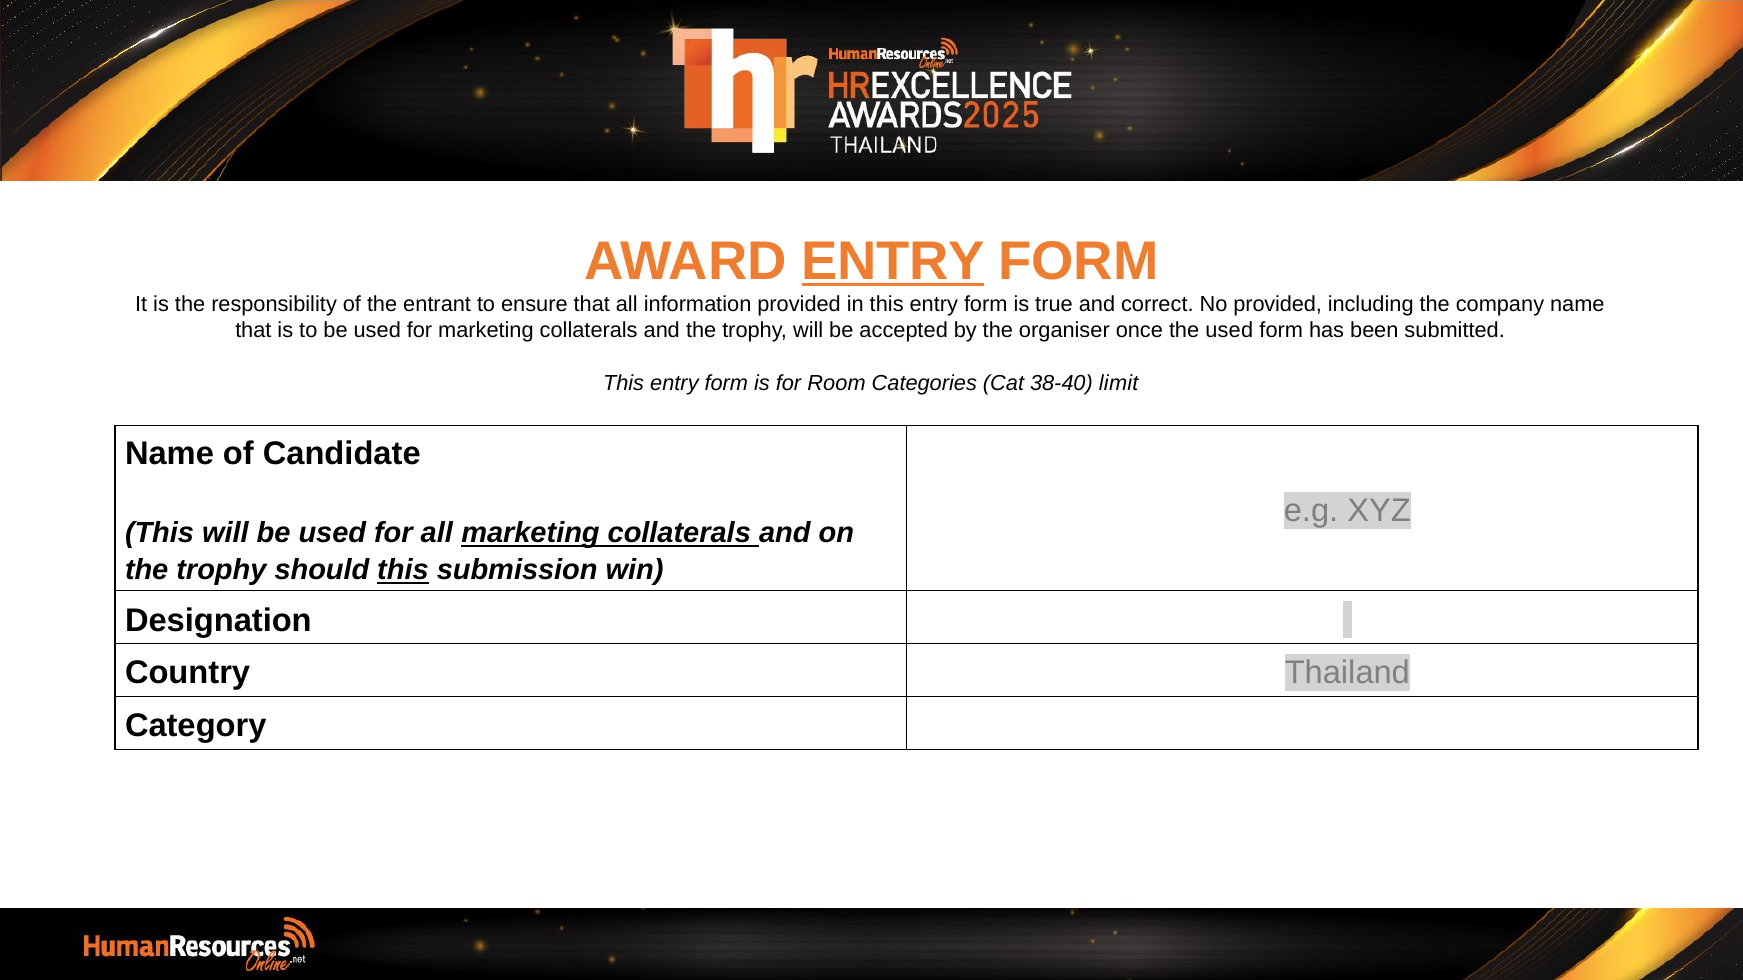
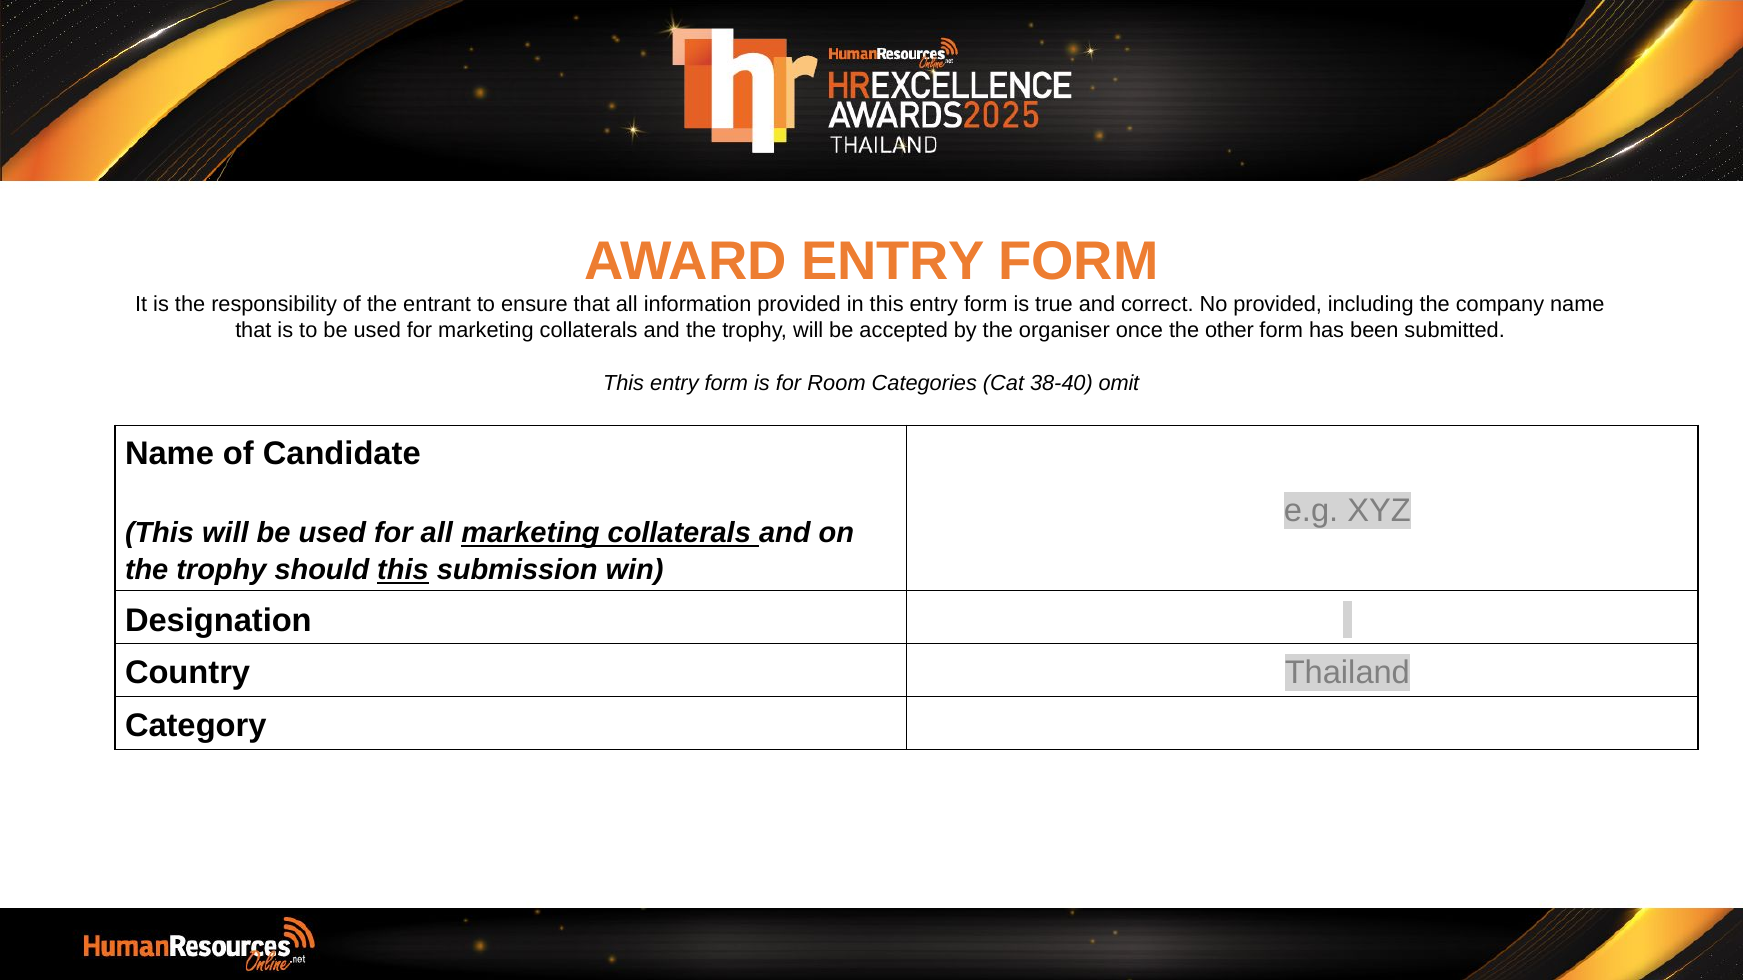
ENTRY at (893, 261) underline: present -> none
the used: used -> other
limit: limit -> omit
